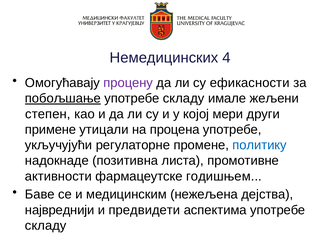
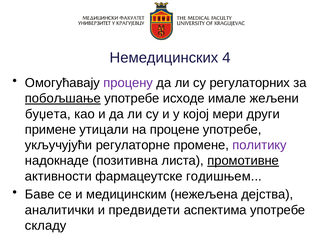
ефикасности: ефикасности -> регулаторних
складу at (184, 98): складу -> исходe
степен: степен -> буџета
процена: процена -> процене
политику colour: blue -> purple
промотивне underline: none -> present
највреднији: највреднији -> аналитички
